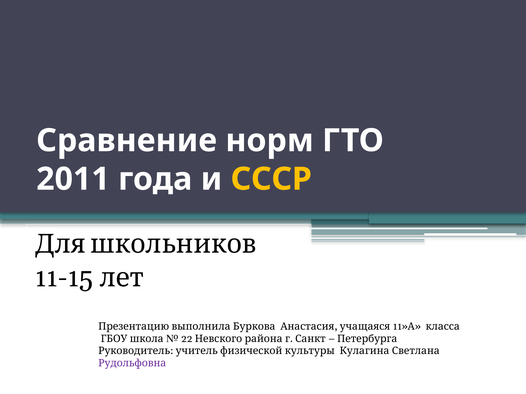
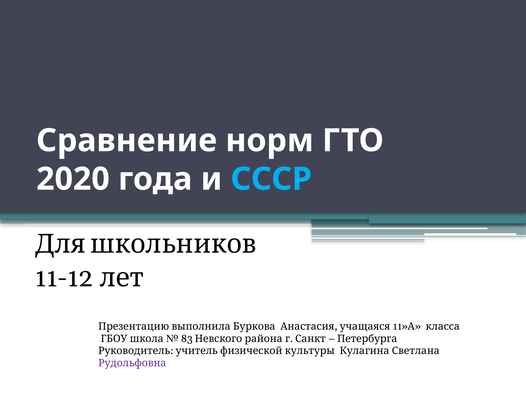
2011: 2011 -> 2020
СССР colour: yellow -> light blue
11-15: 11-15 -> 11-12
22: 22 -> 83
